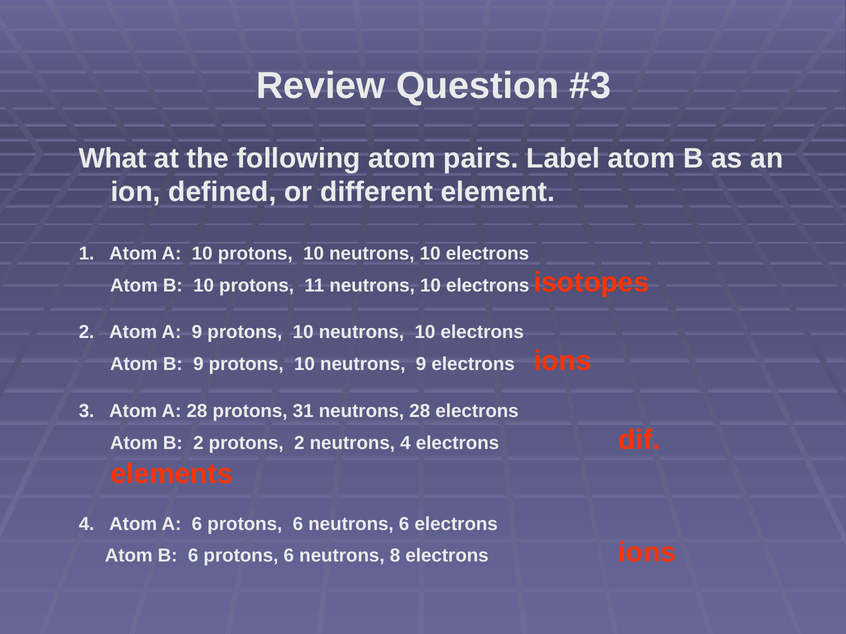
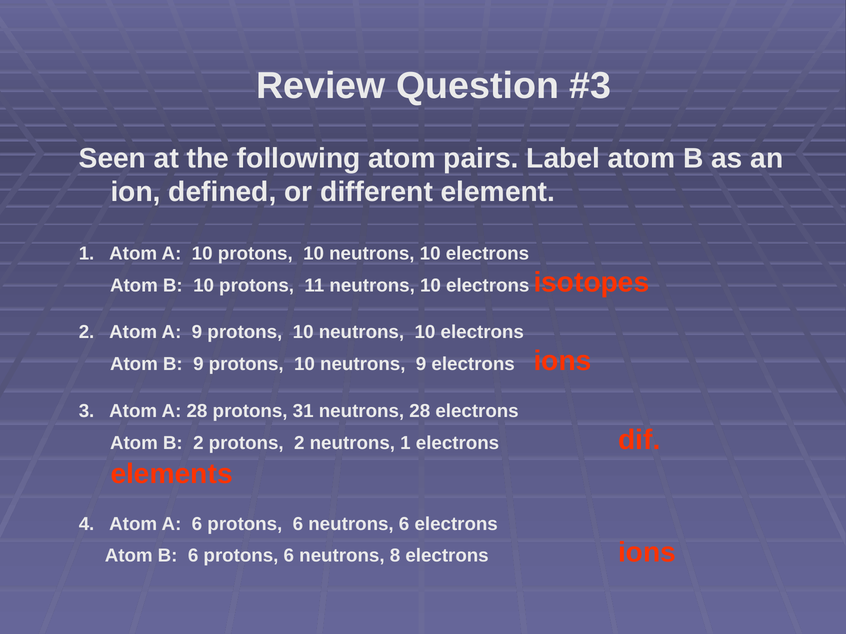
What: What -> Seen
neutrons 4: 4 -> 1
